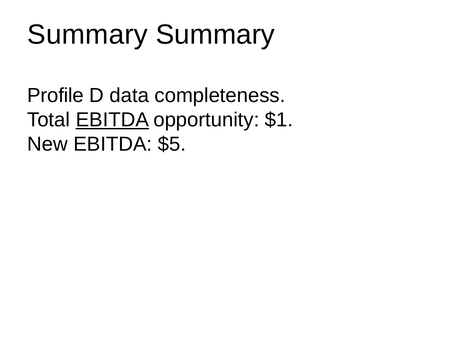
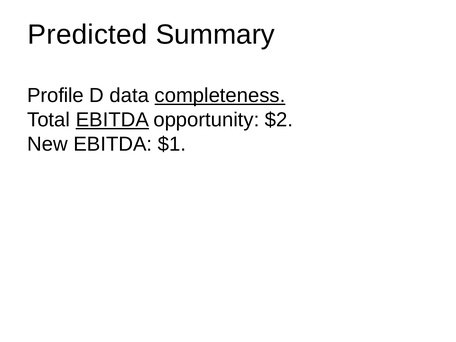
Summary at (88, 35): Summary -> Predicted
completeness underline: none -> present
$1: $1 -> $2
$5: $5 -> $1
